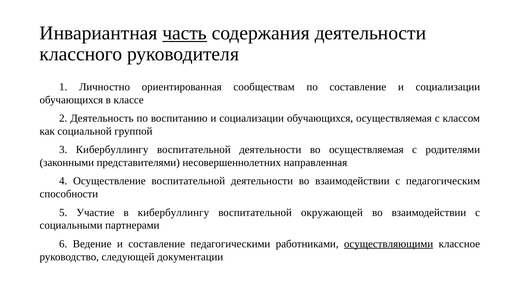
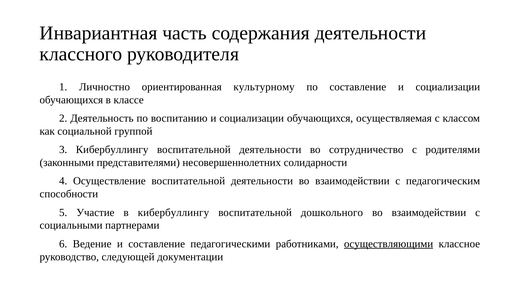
часть underline: present -> none
сообществам: сообществам -> культурному
во осуществляемая: осуществляемая -> сотрудничество
направленная: направленная -> солидарности
окружающей: окружающей -> дошкольного
